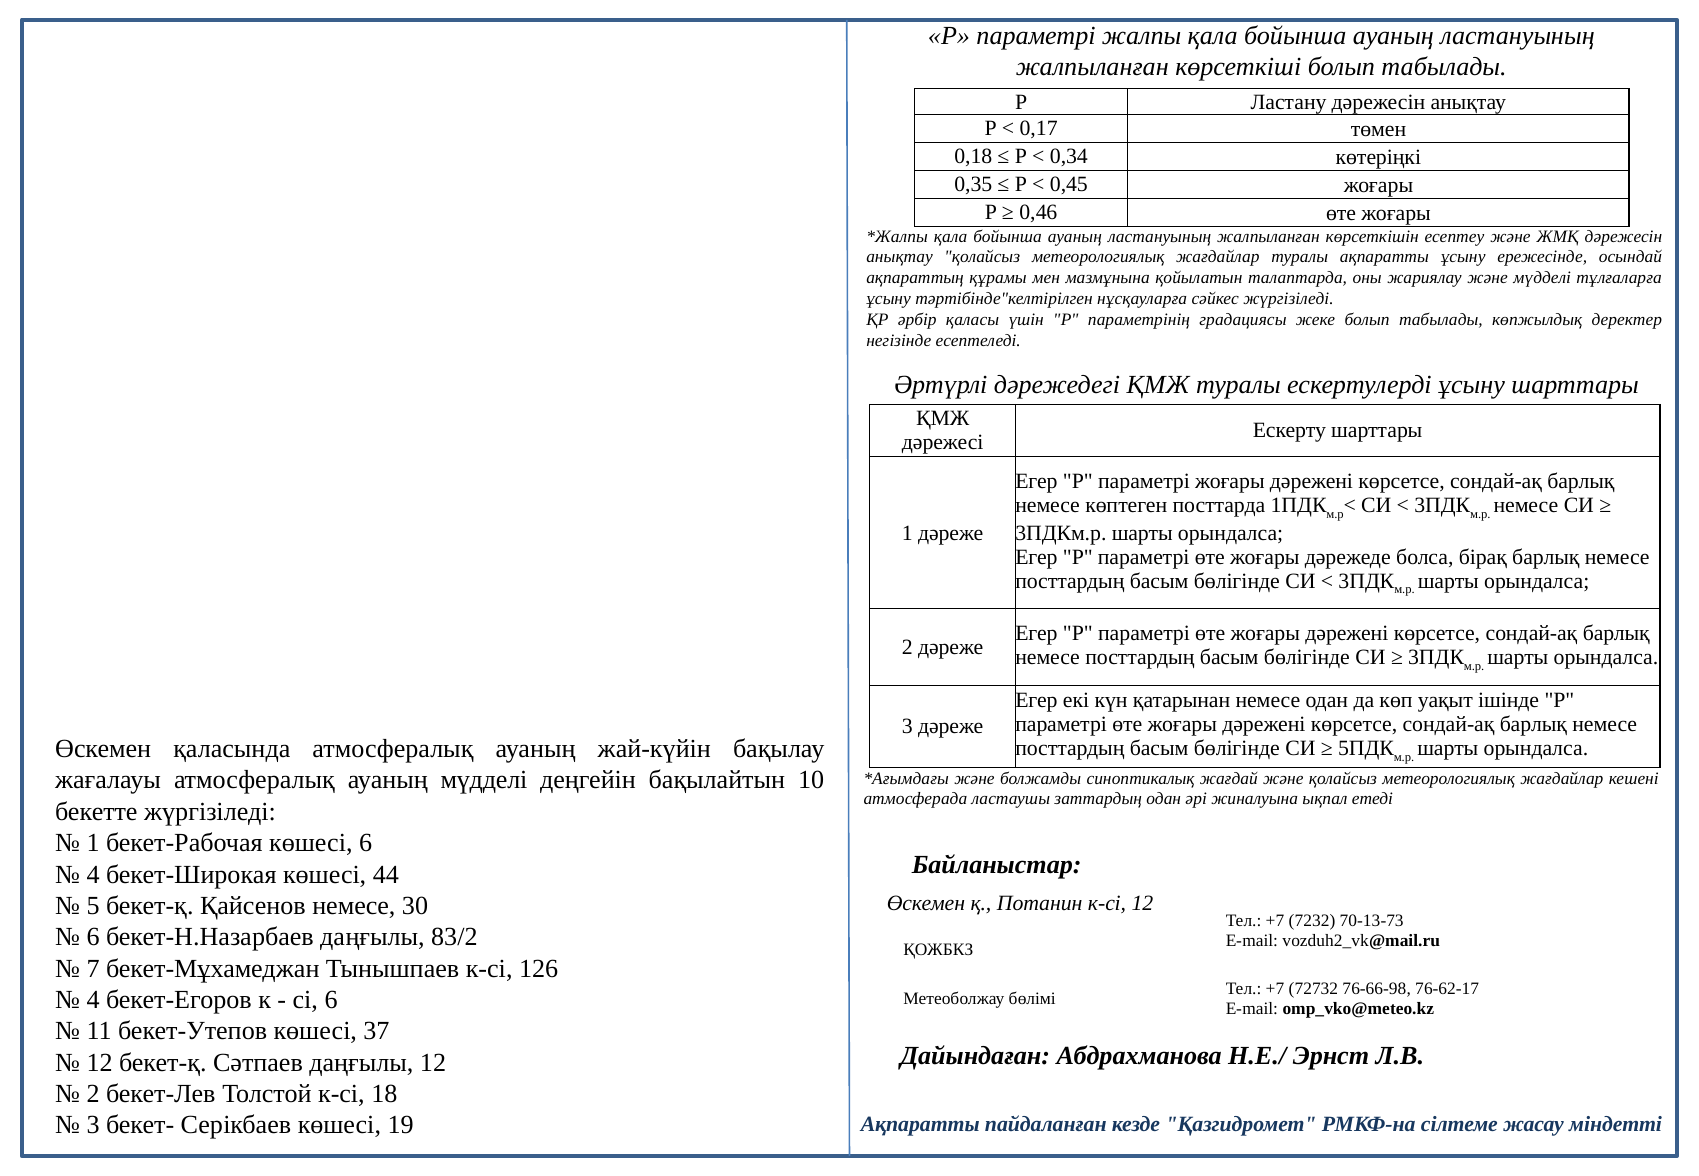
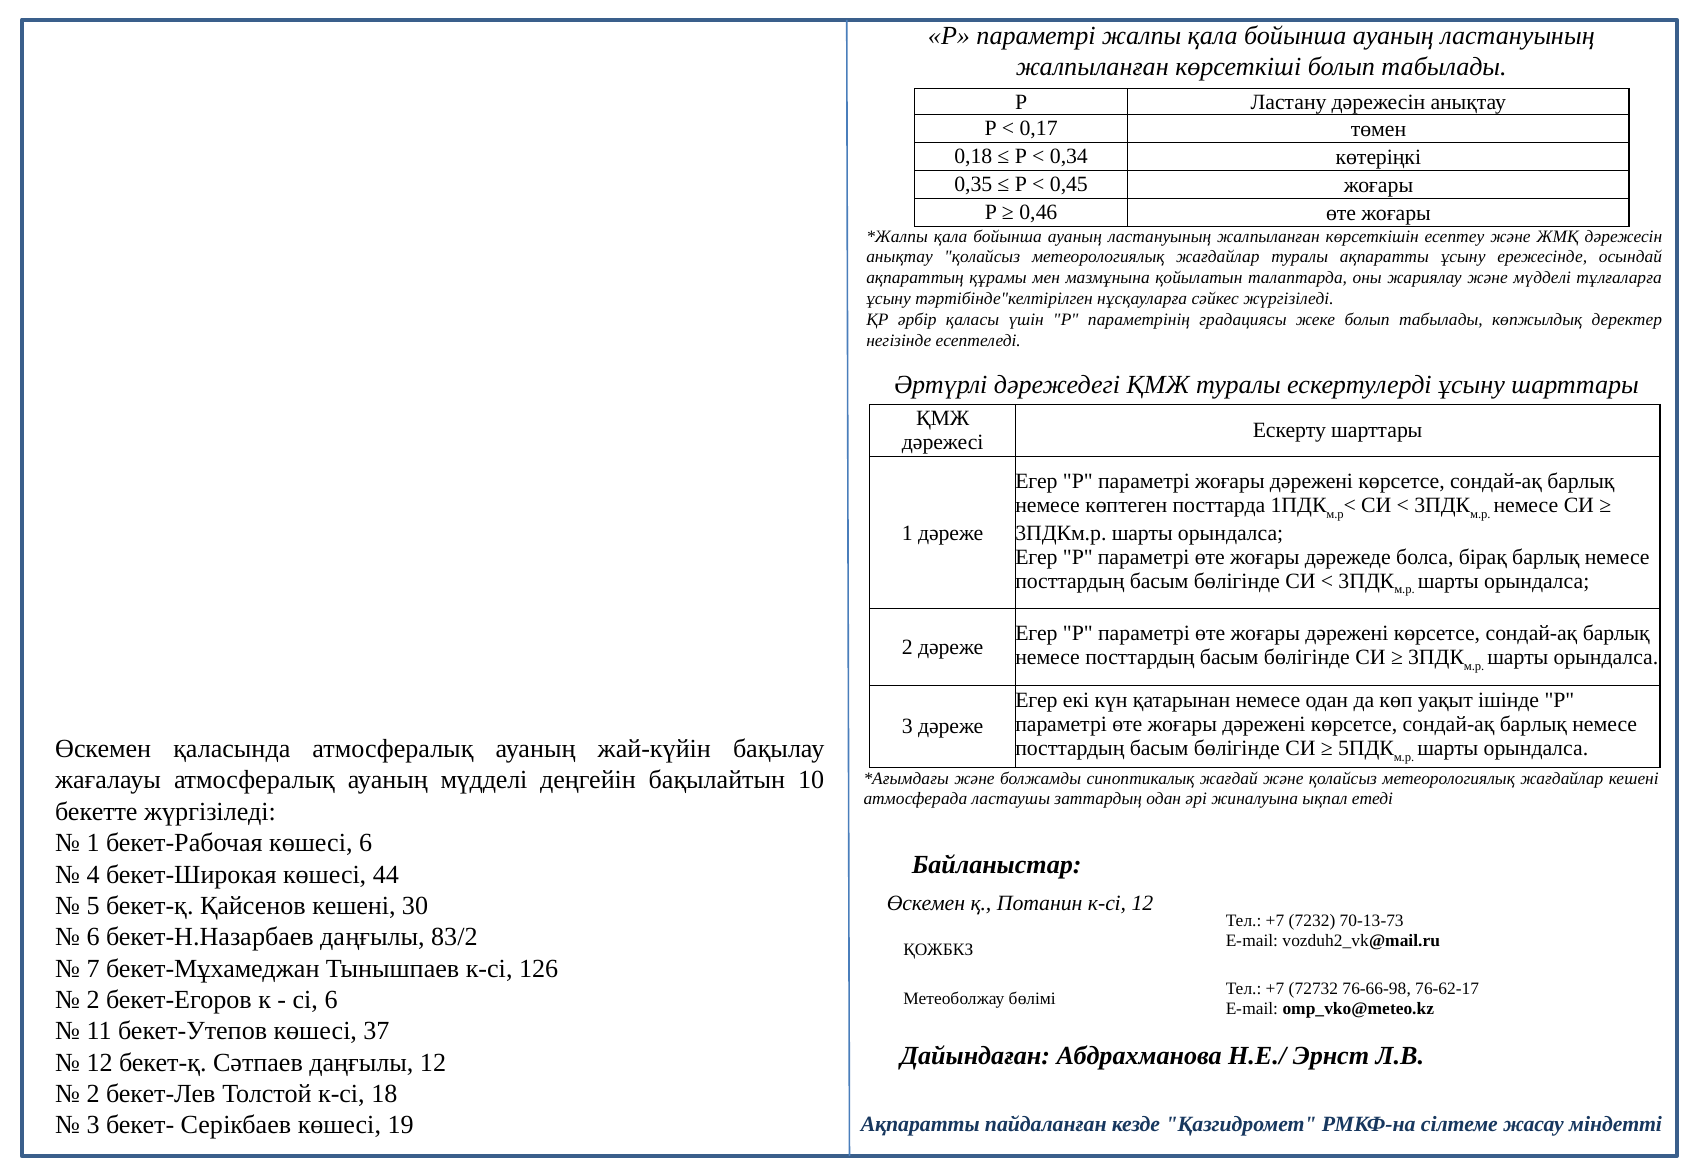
Қайсенов немесе: немесе -> кешені
4 at (93, 1000): 4 -> 2
